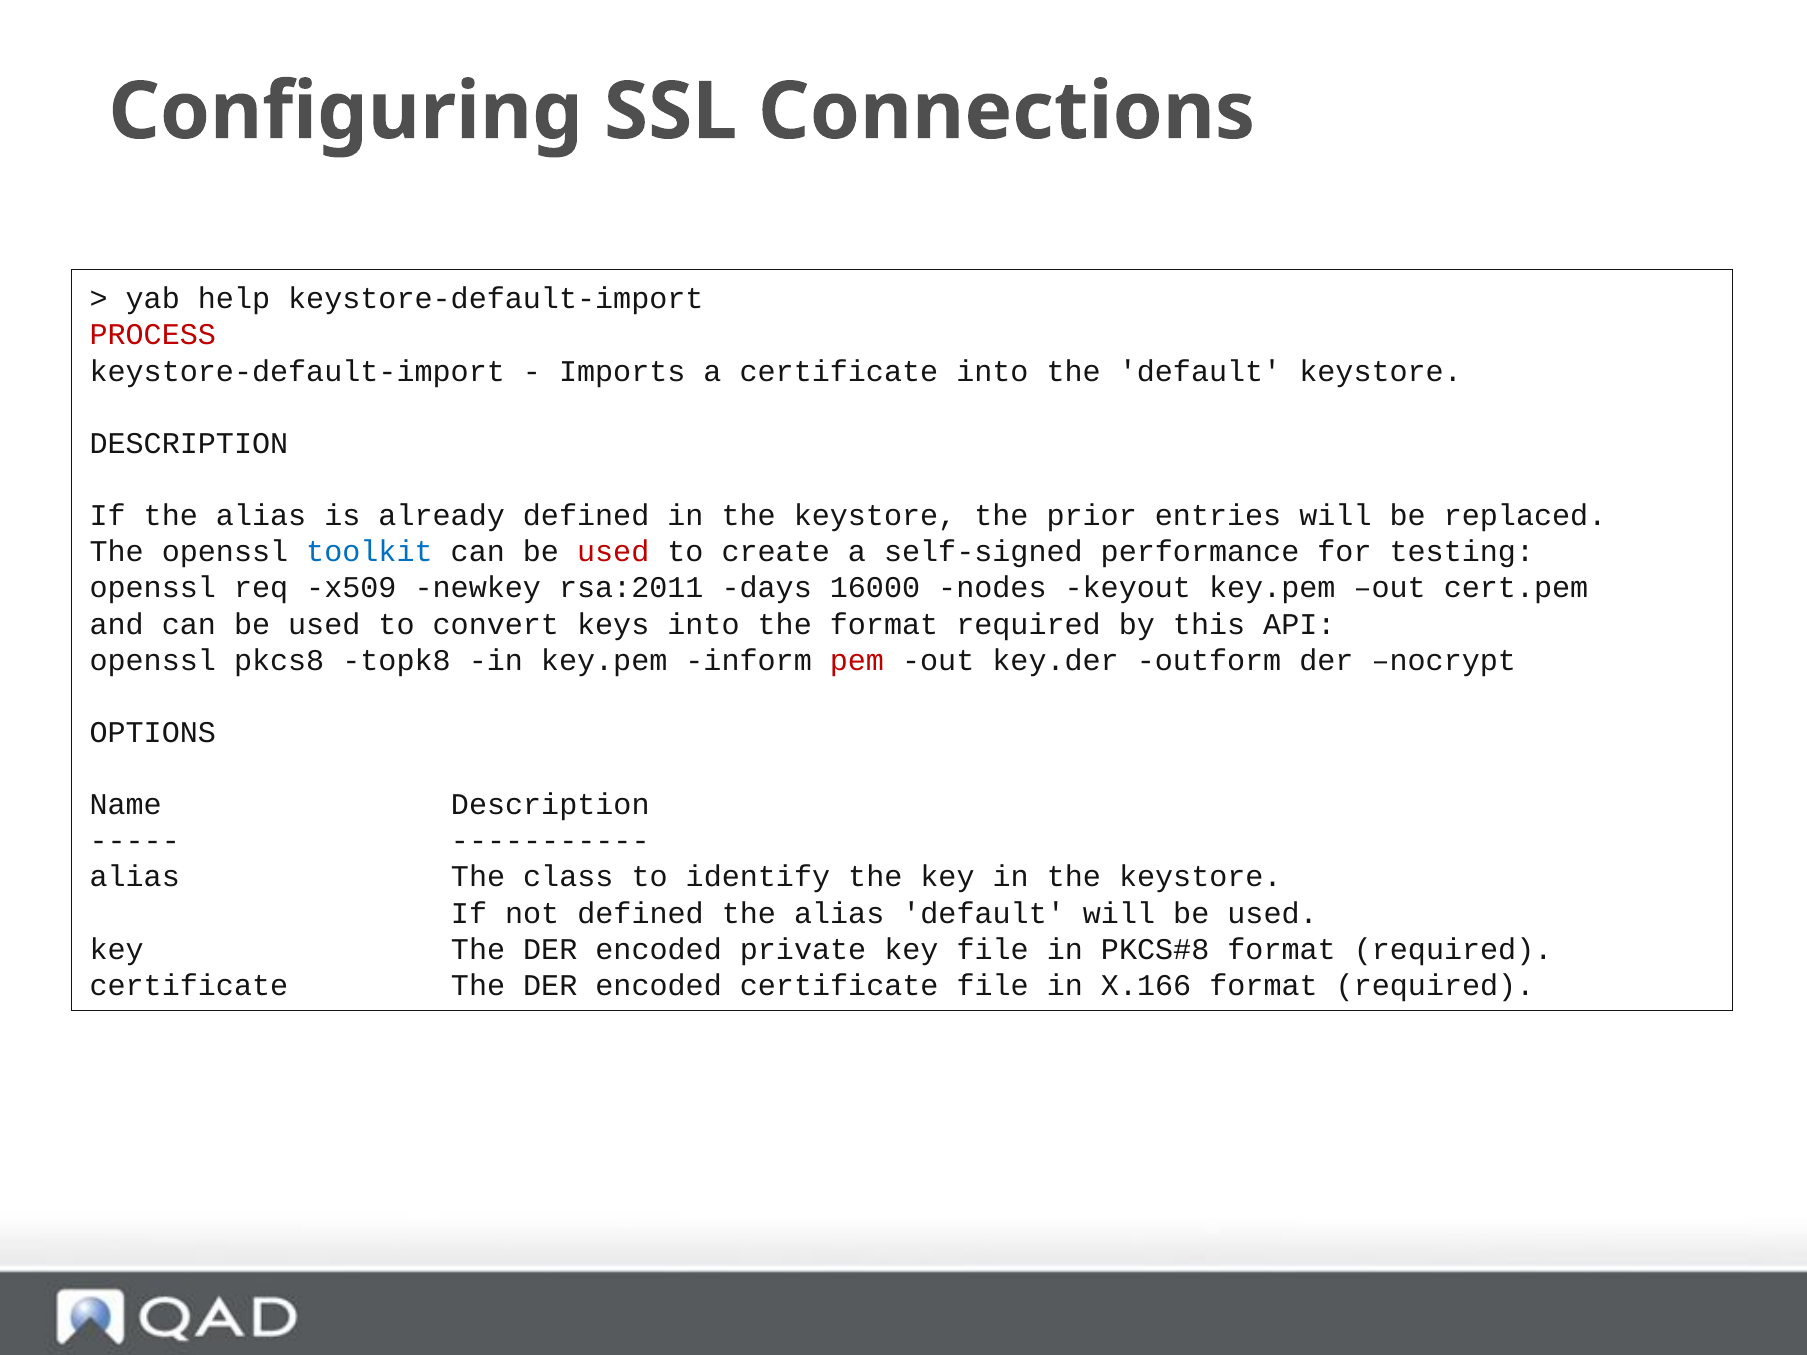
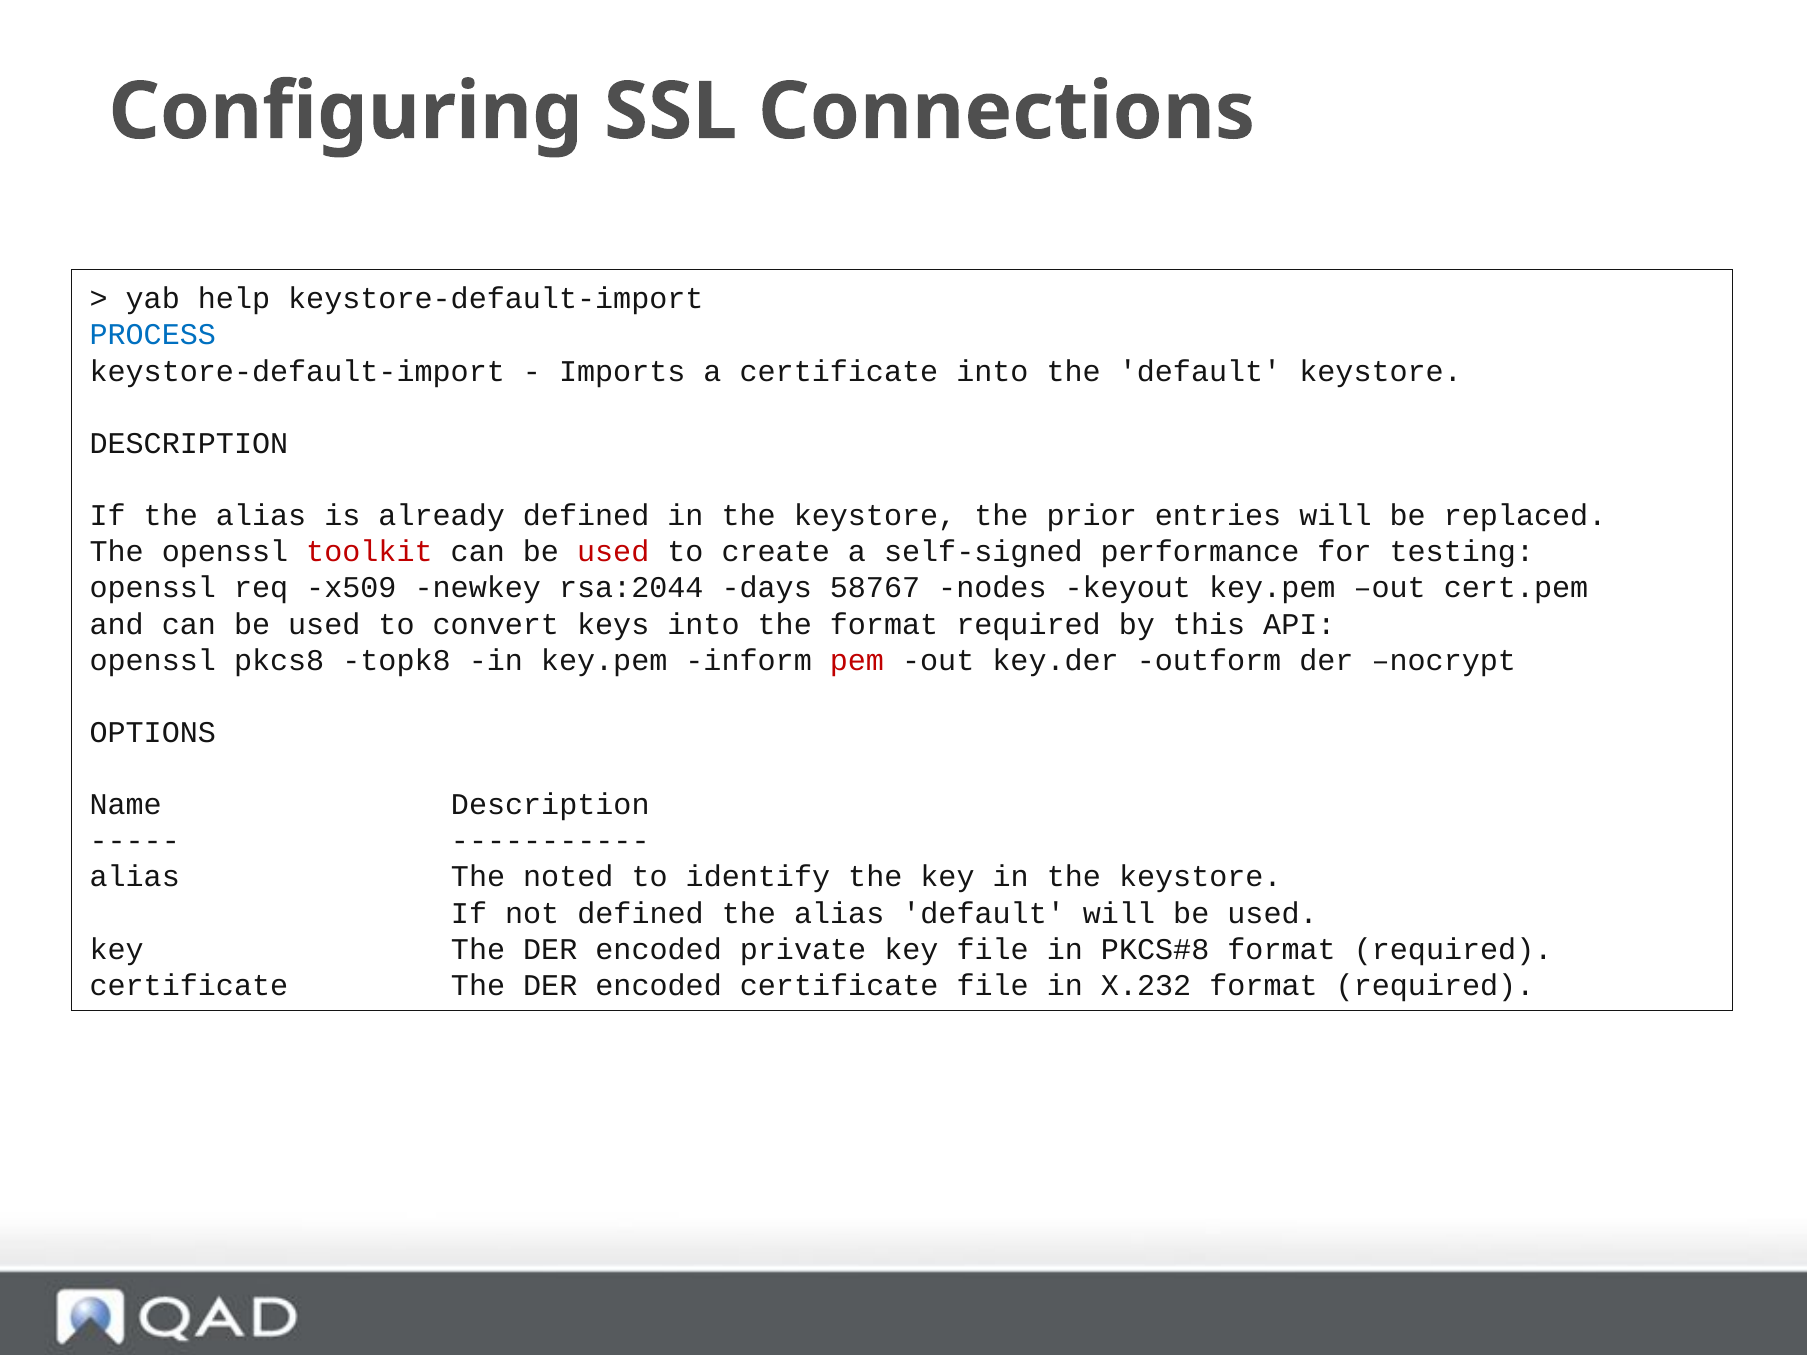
PROCESS colour: red -> blue
toolkit colour: blue -> red
rsa:2011: rsa:2011 -> rsa:2044
16000: 16000 -> 58767
class: class -> noted
X.166: X.166 -> X.232
